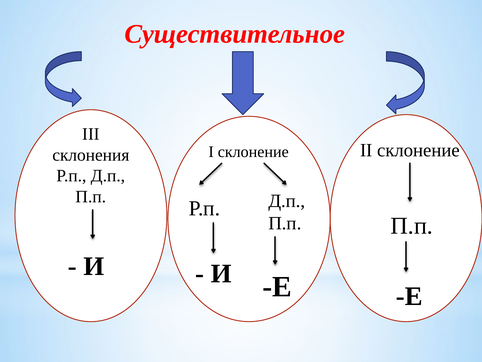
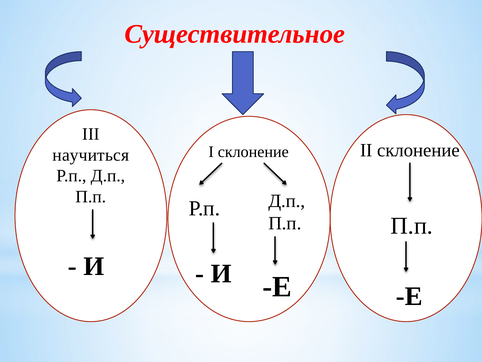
склонения: склонения -> научиться
